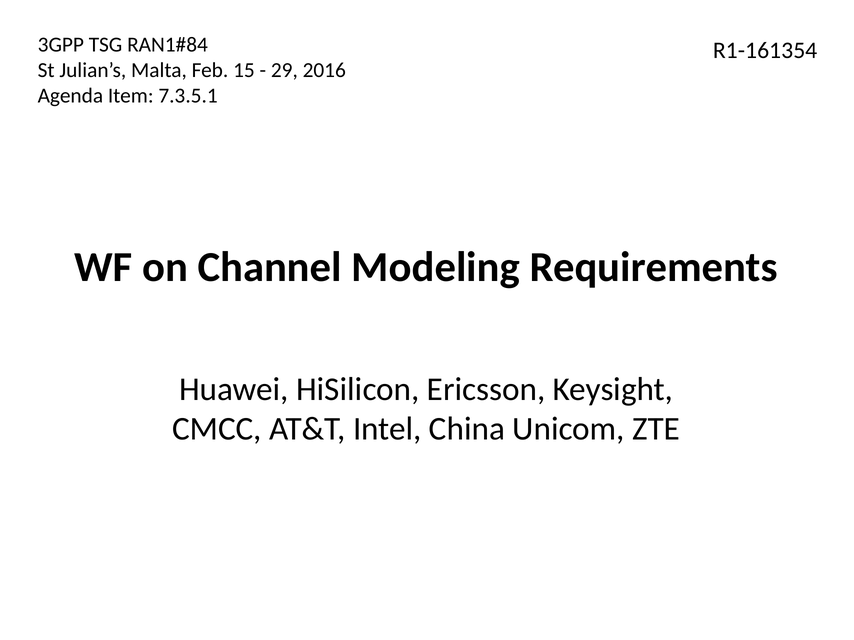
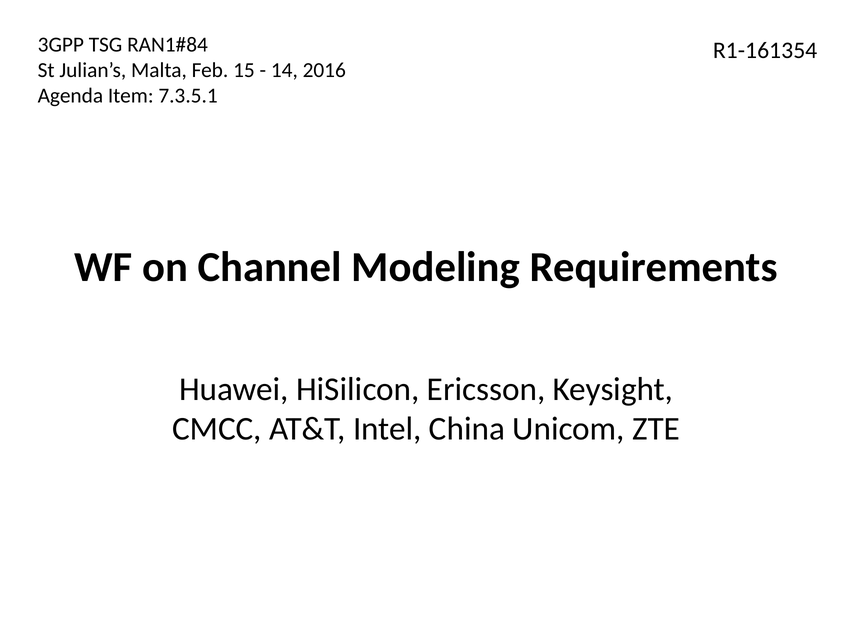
29: 29 -> 14
